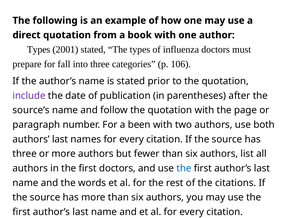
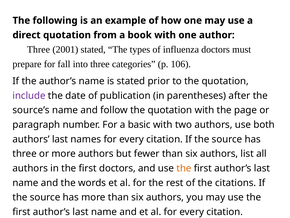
Types at (39, 49): Types -> Three
been: been -> basic
the at (184, 168) colour: blue -> orange
